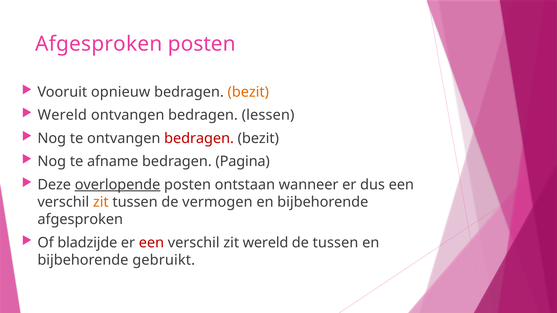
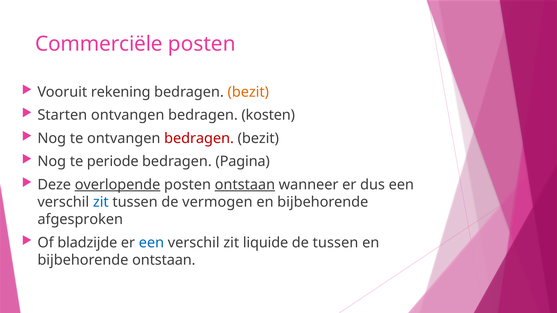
Afgesproken at (99, 44): Afgesproken -> Commerciële
opnieuw: opnieuw -> rekening
Wereld at (62, 115): Wereld -> Starten
lessen: lessen -> kosten
afname: afname -> periode
ontstaan at (245, 185) underline: none -> present
zit at (101, 202) colour: orange -> blue
een at (151, 243) colour: red -> blue
zit wereld: wereld -> liquide
bijbehorende gebruikt: gebruikt -> ontstaan
